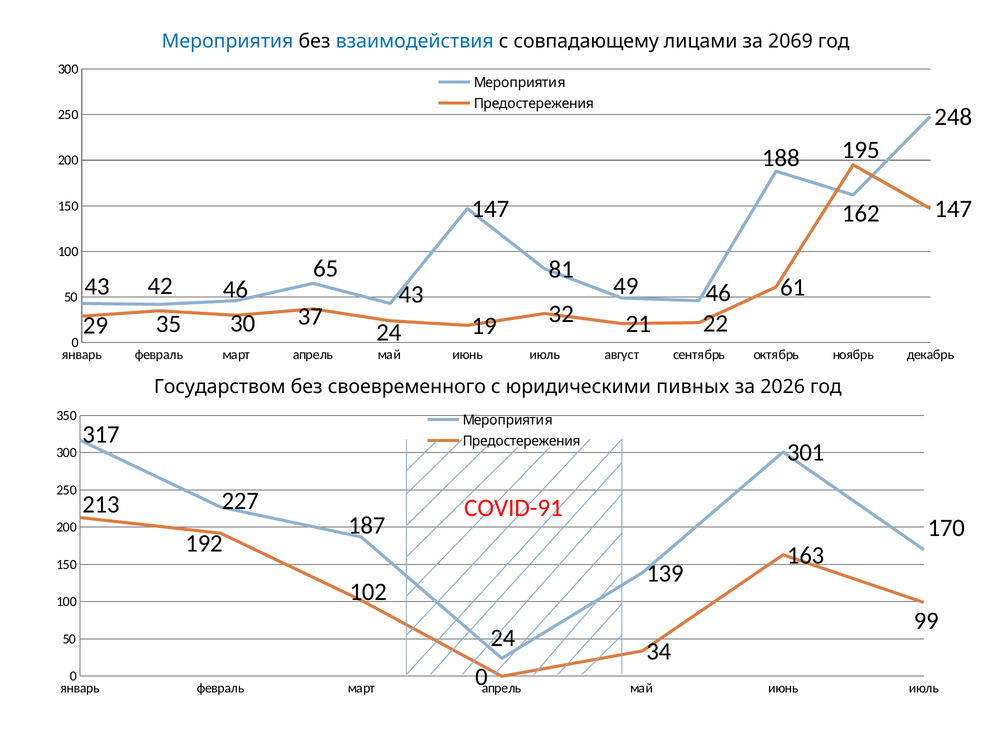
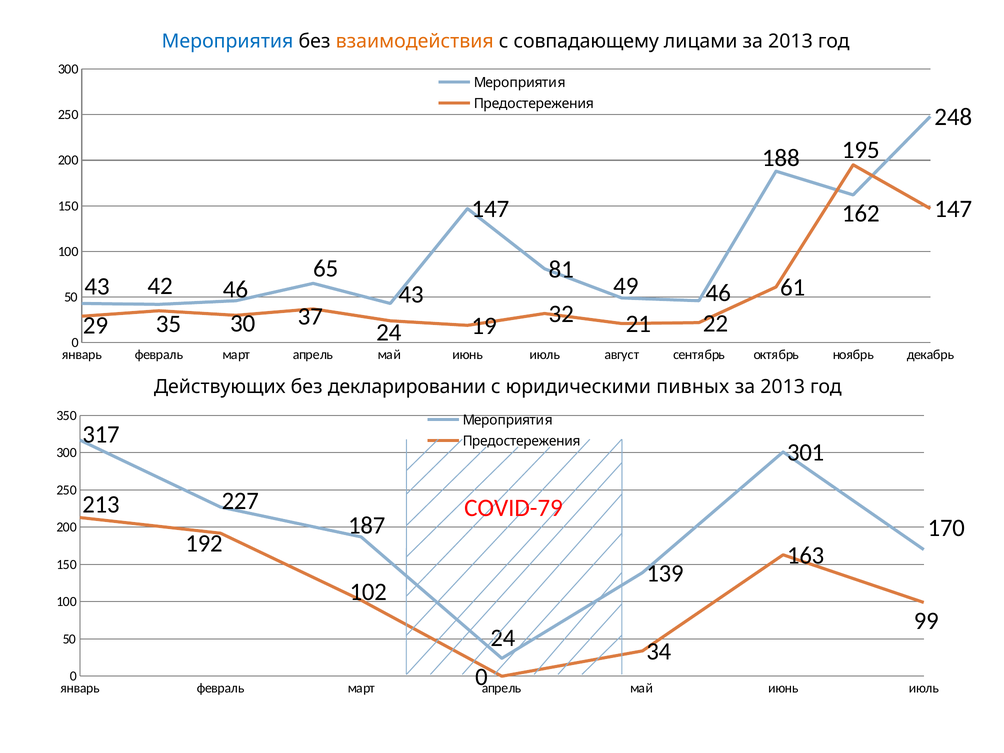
взаимодействия colour: blue -> orange
лицами за 2069: 2069 -> 2013
Государством: Государством -> Действующих
своевременного: своевременного -> декларировании
2026 at (783, 387): 2026 -> 2013
COVID-91: COVID-91 -> COVID-79
